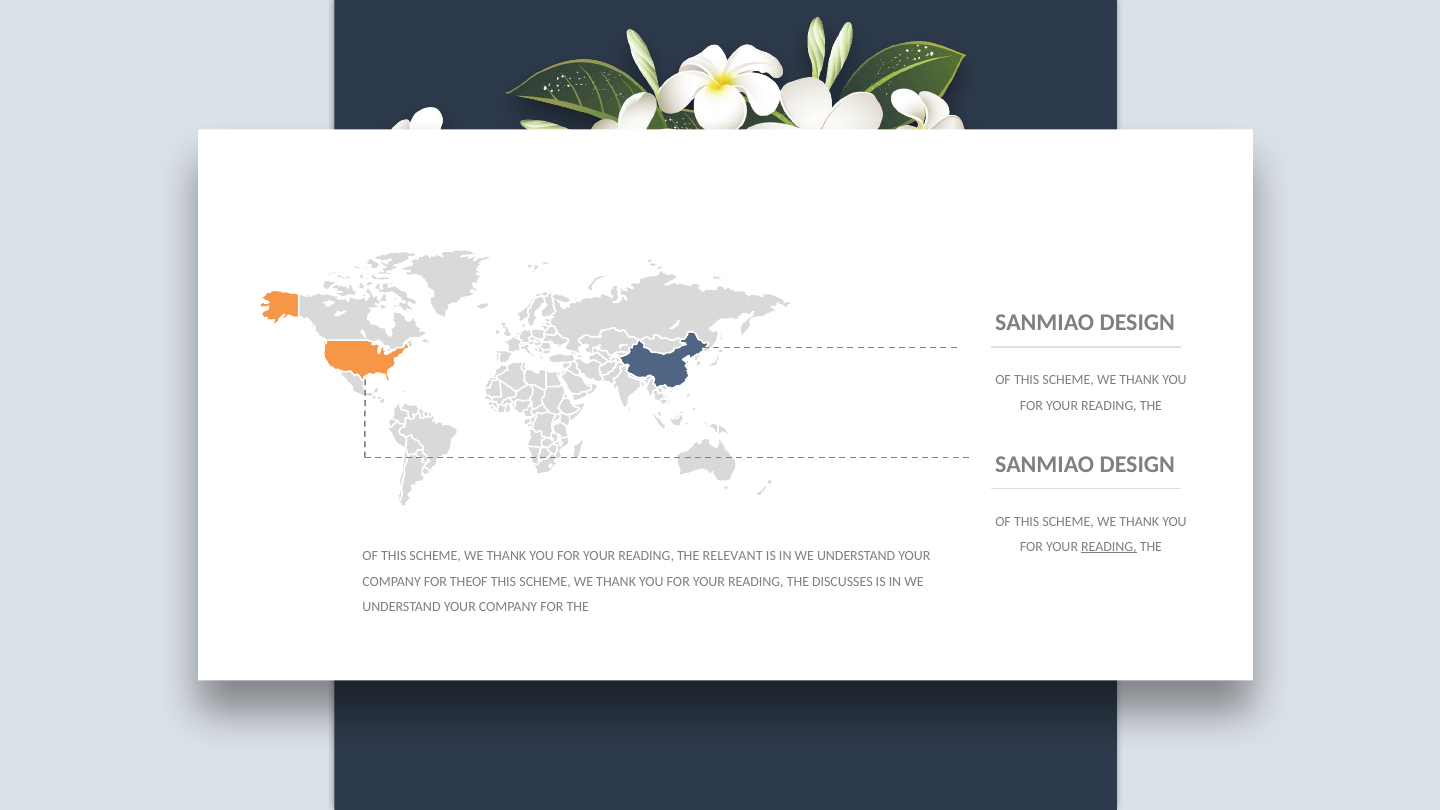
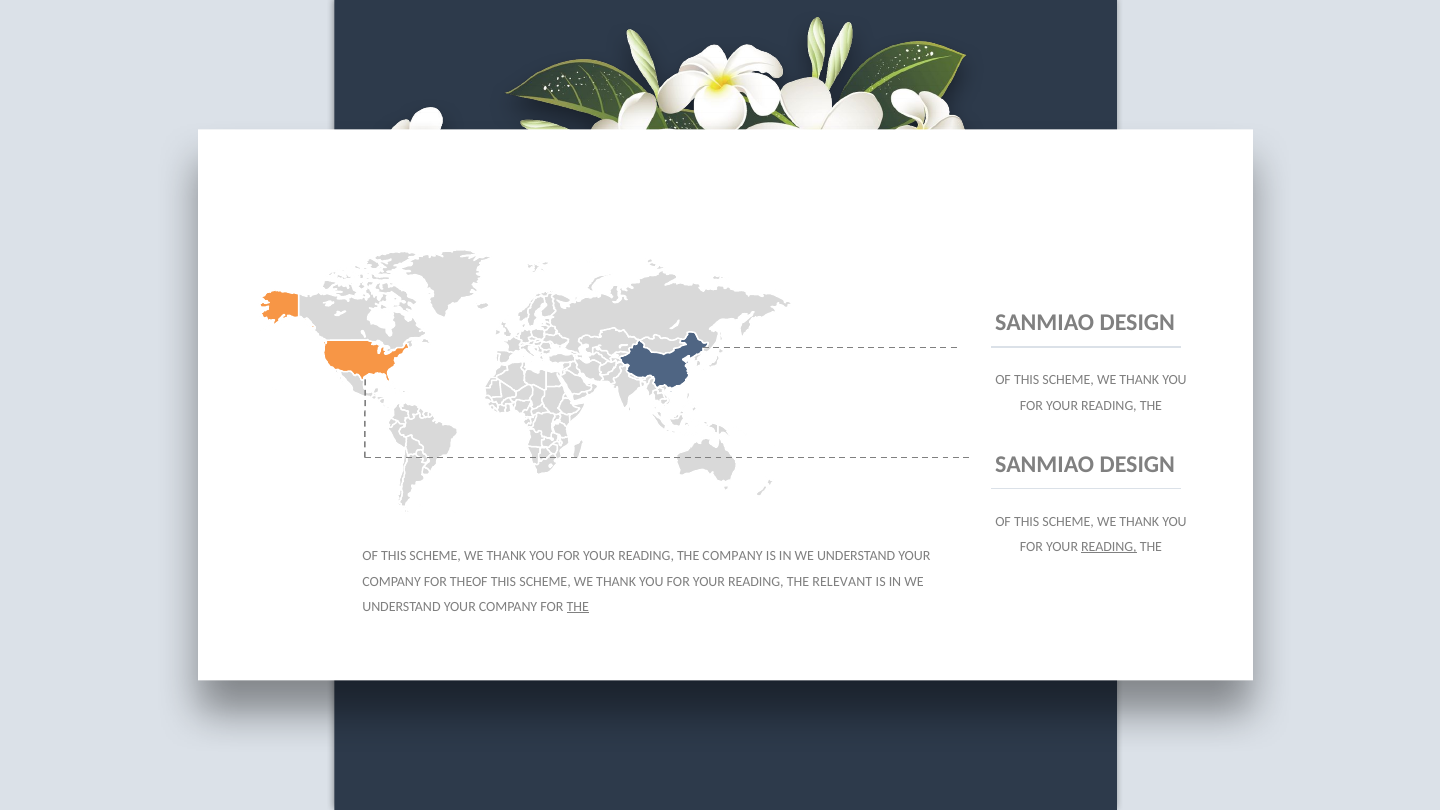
THE RELEVANT: RELEVANT -> COMPANY
DISCUSSES: DISCUSSES -> RELEVANT
THE at (578, 607) underline: none -> present
